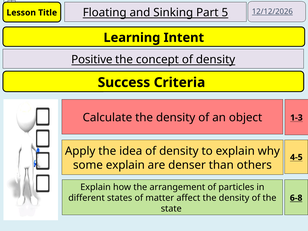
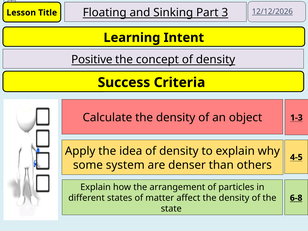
5: 5 -> 3
some explain: explain -> system
